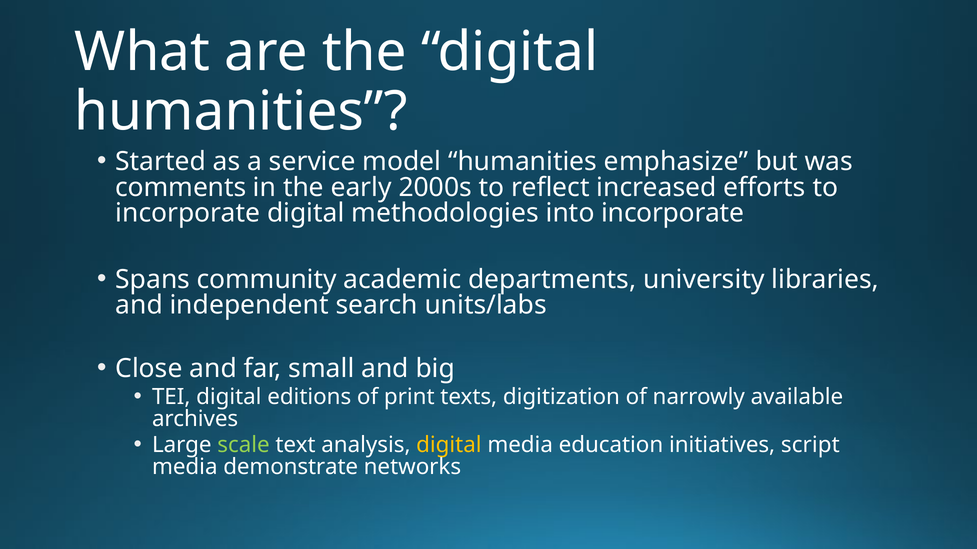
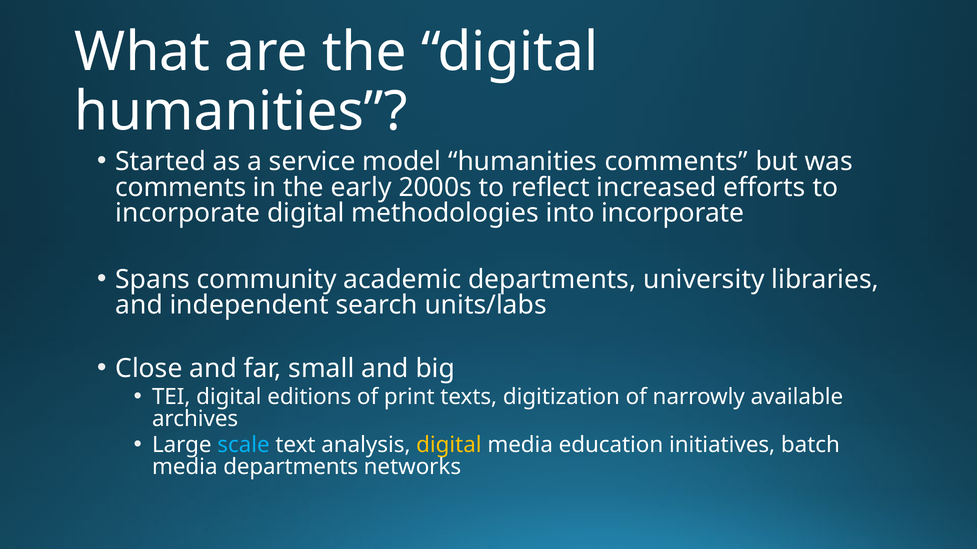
humanities emphasize: emphasize -> comments
scale colour: light green -> light blue
script: script -> batch
media demonstrate: demonstrate -> departments
